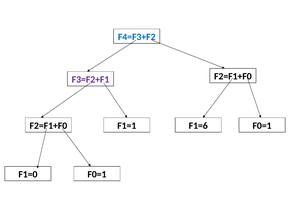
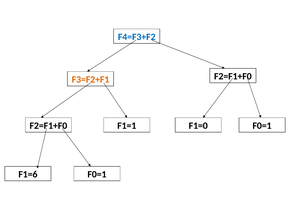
F3=F2+F1 colour: purple -> orange
F1=6: F1=6 -> F1=0
F1=0: F1=0 -> F1=6
